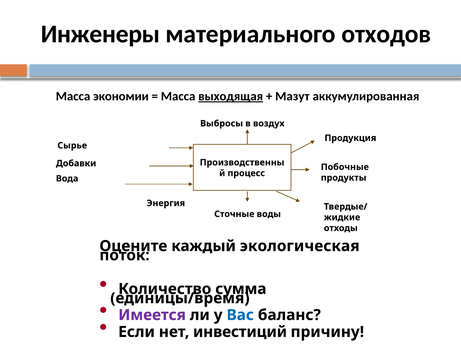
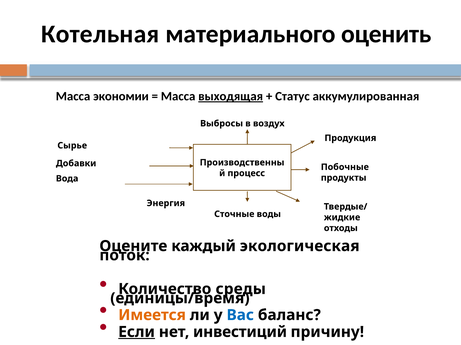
Инженеры: Инженеры -> Котельная
отходов: отходов -> оценить
Мазут: Мазут -> Статус
сумма: сумма -> среды
Имеется colour: purple -> orange
Если underline: none -> present
